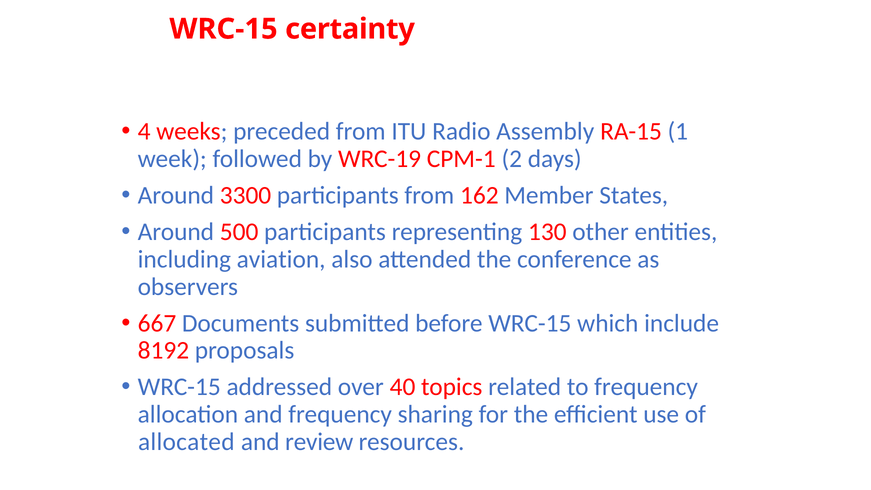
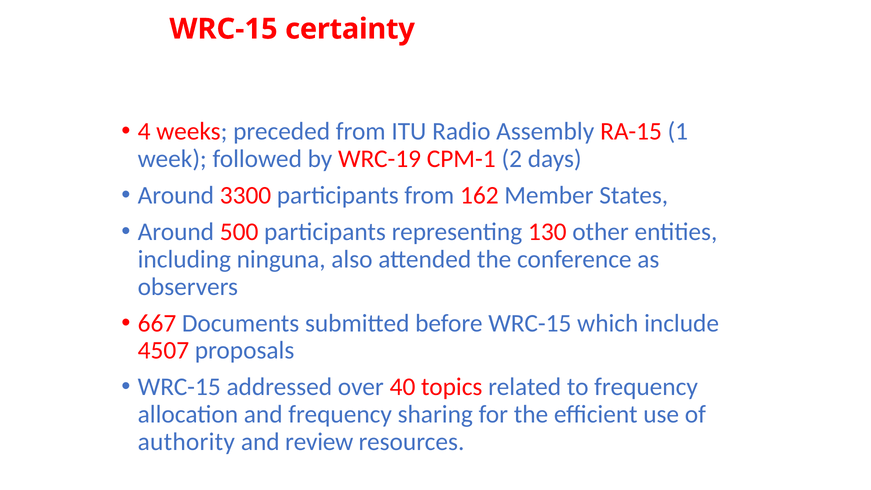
aviation: aviation -> ninguna
8192: 8192 -> 4507
allocated: allocated -> authority
